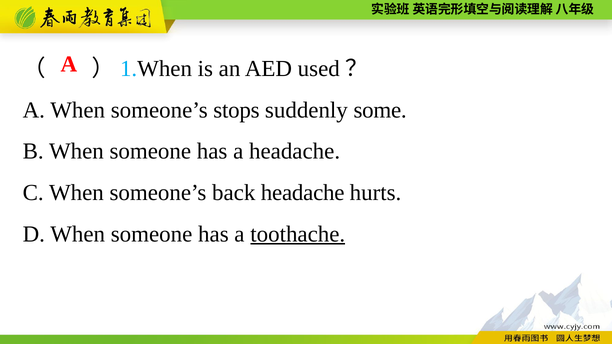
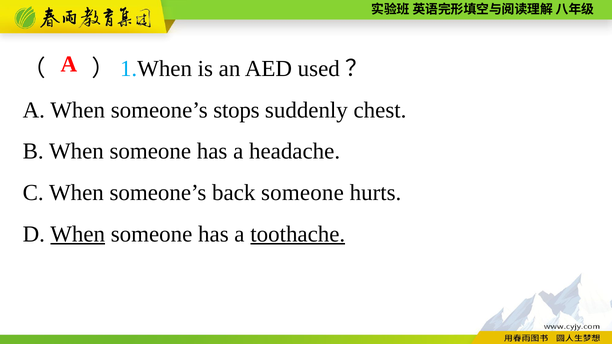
some: some -> chest
back headache: headache -> someone
When at (78, 234) underline: none -> present
